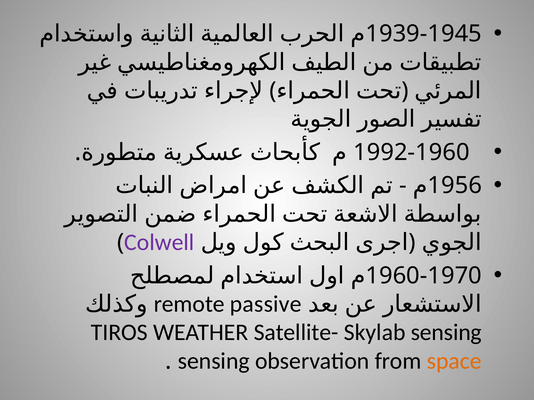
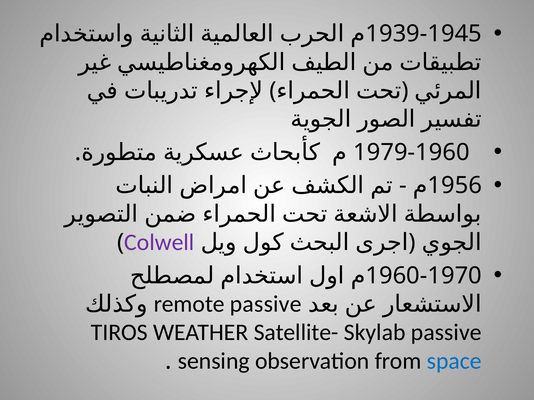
1992-1960: 1992-1960 -> 1979-1960
Skylab sensing: sensing -> passive
space colour: orange -> blue
